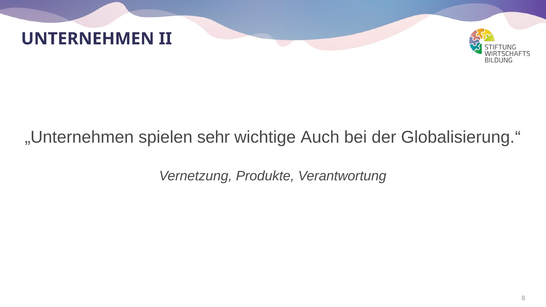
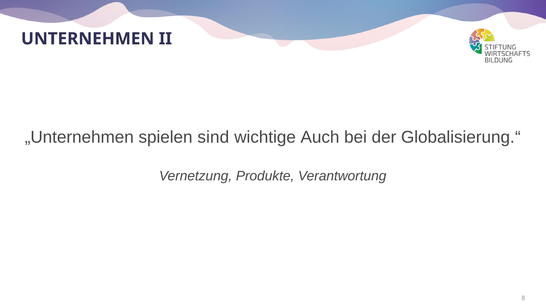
sehr: sehr -> sind
